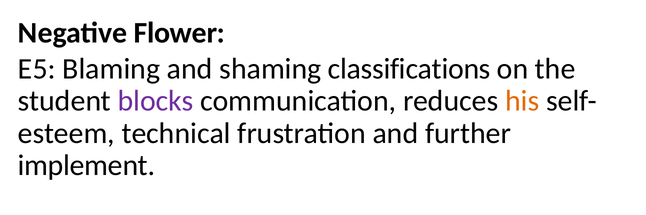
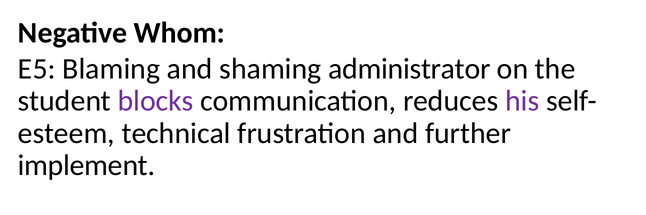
Flower: Flower -> Whom
classifications: classifications -> administrator
his colour: orange -> purple
